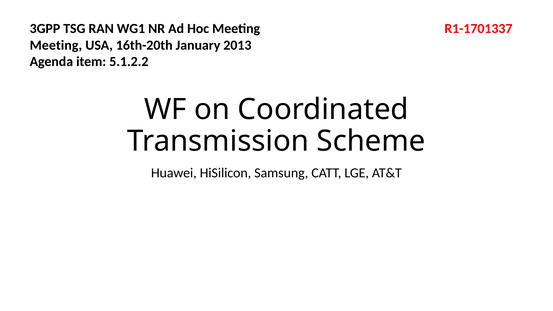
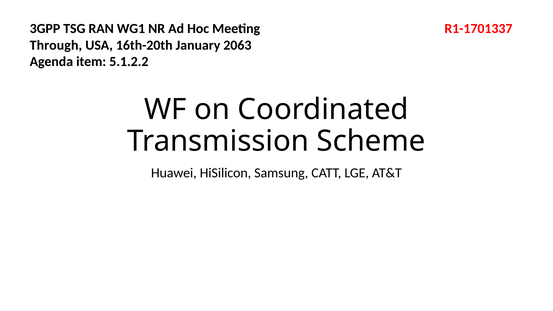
Meeting at (56, 45): Meeting -> Through
2013: 2013 -> 2063
